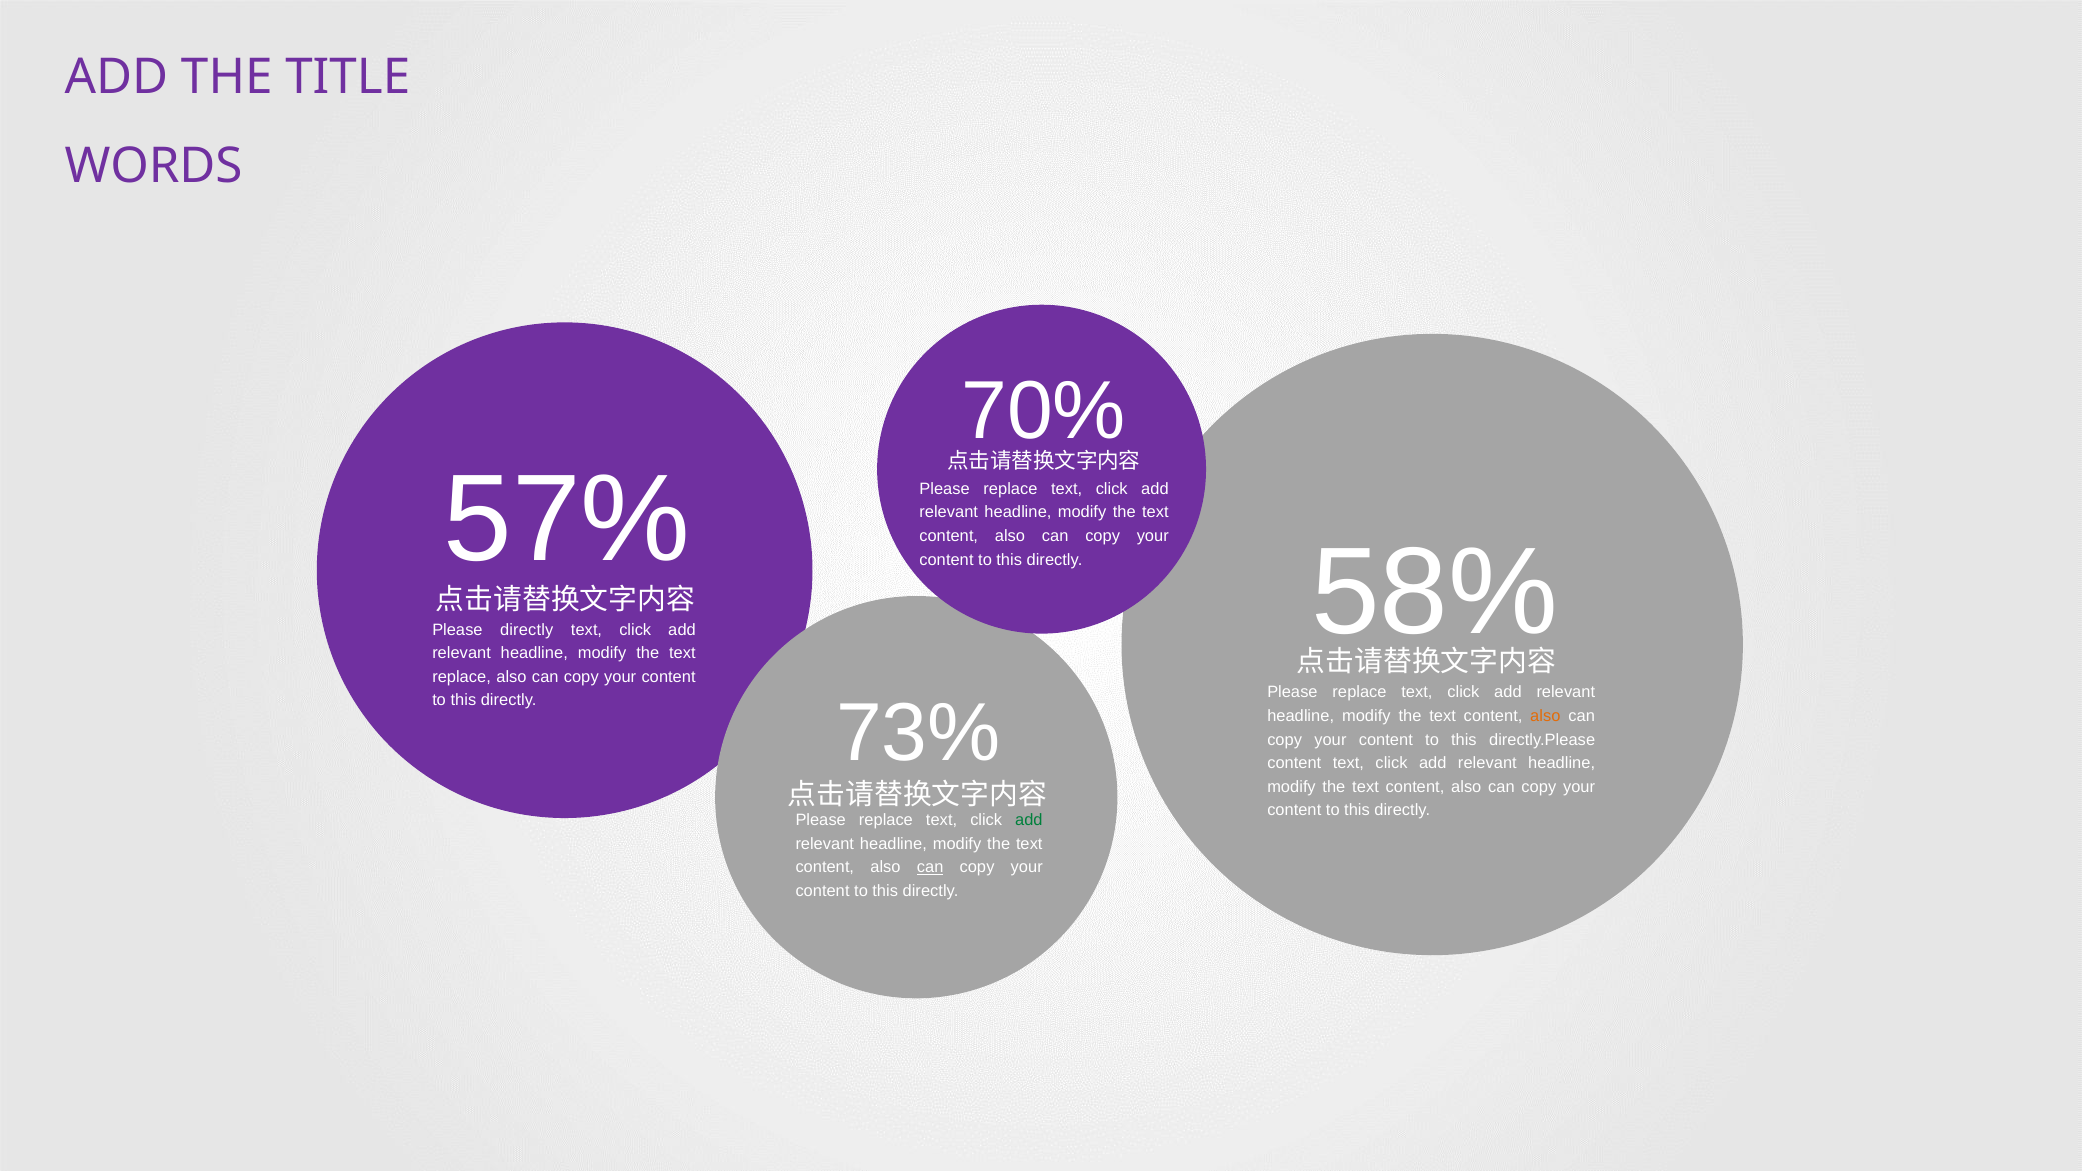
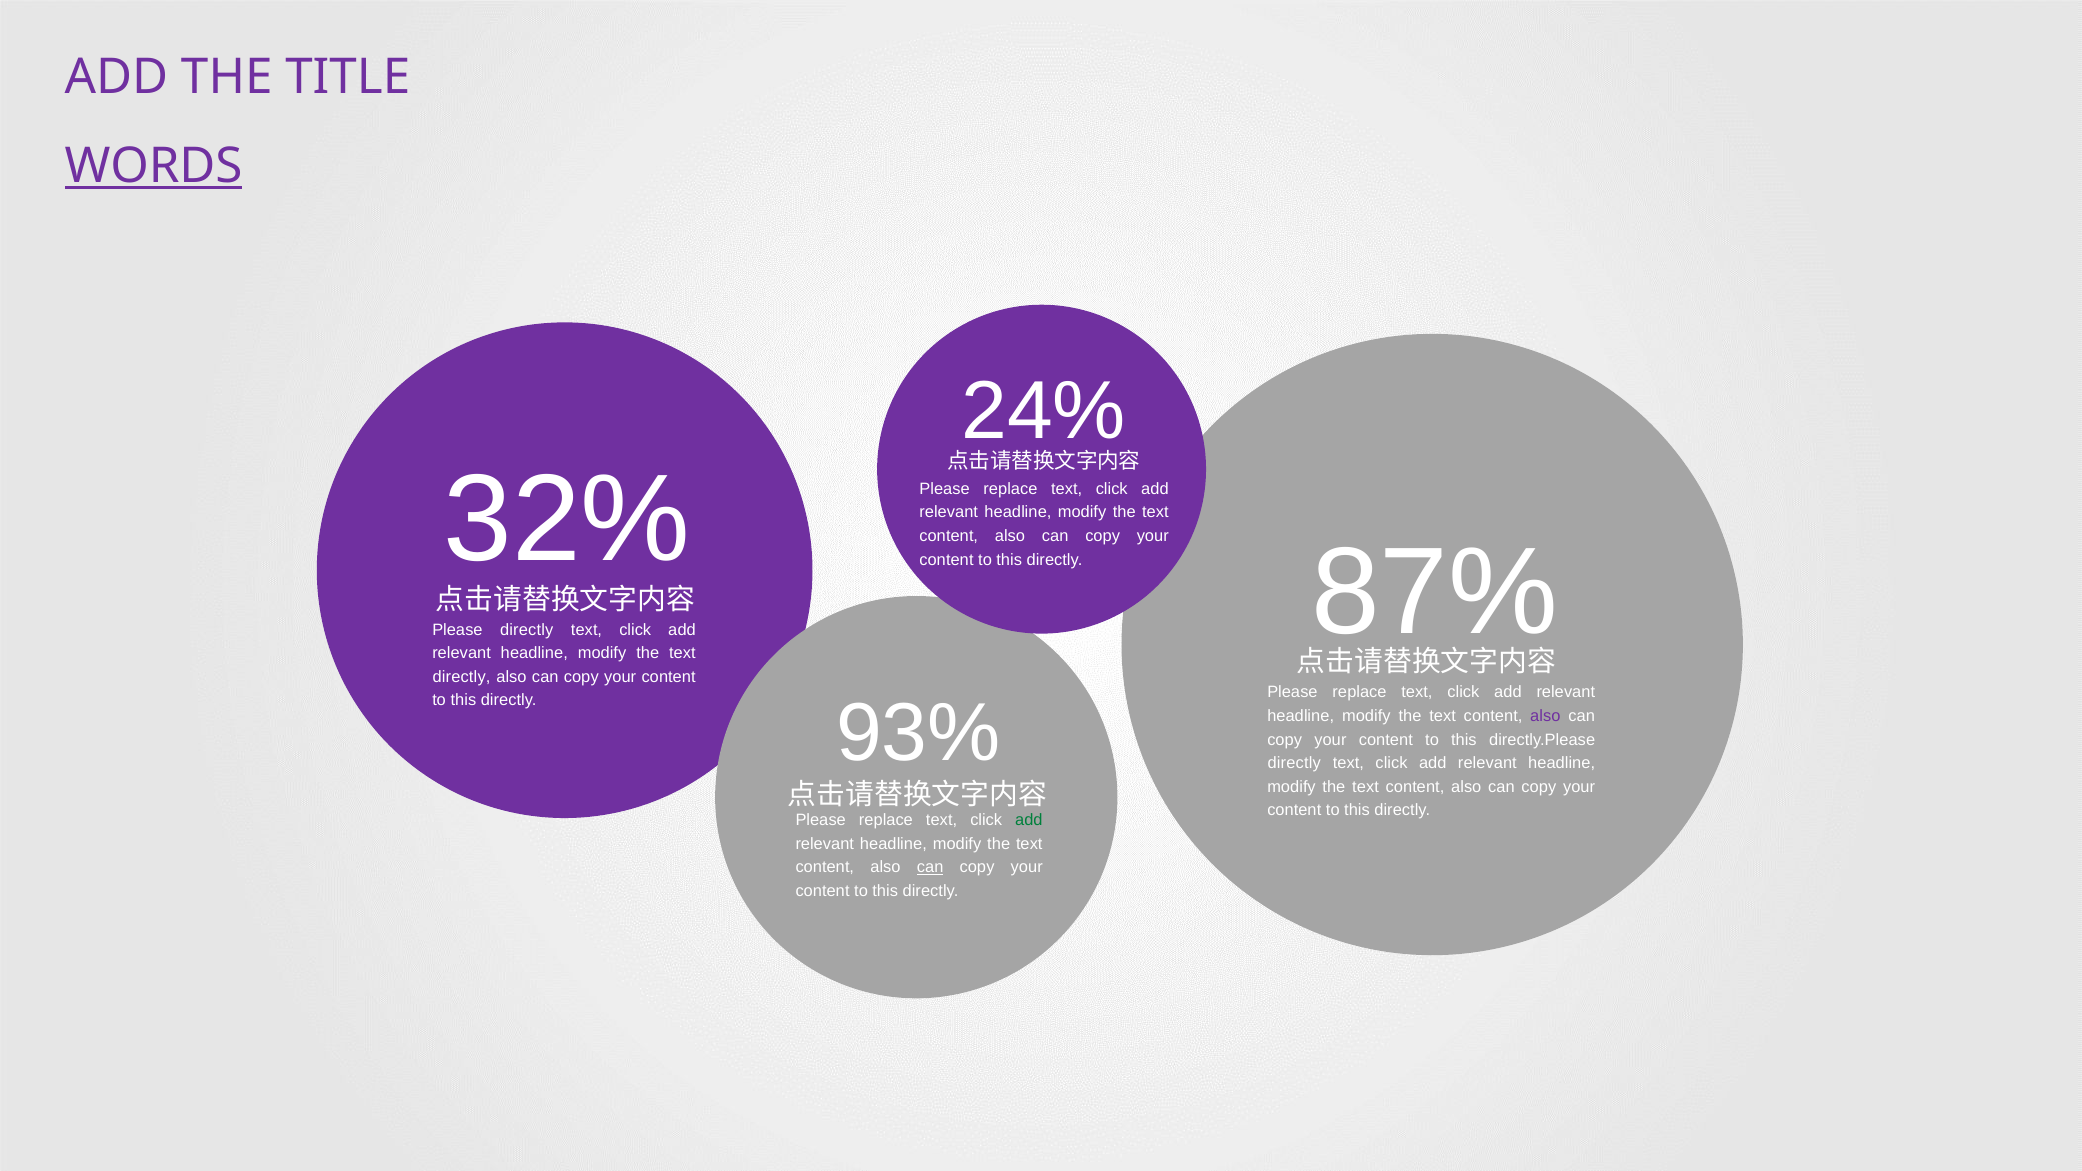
WORDS underline: none -> present
70%: 70% -> 24%
57%: 57% -> 32%
58%: 58% -> 87%
replace at (462, 677): replace -> directly
73%: 73% -> 93%
also at (1545, 716) colour: orange -> purple
content at (1294, 763): content -> directly
